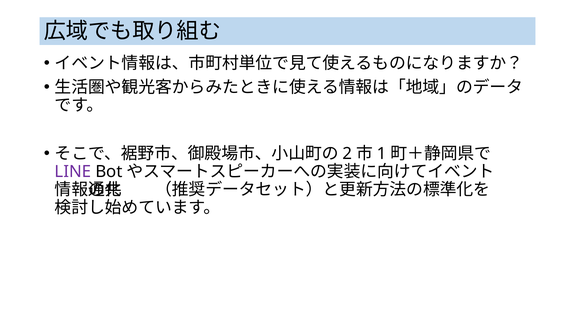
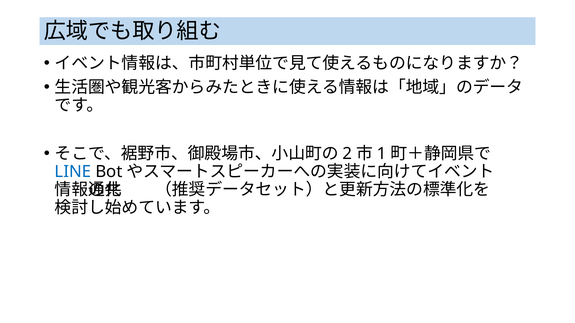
LINE colour: purple -> blue
